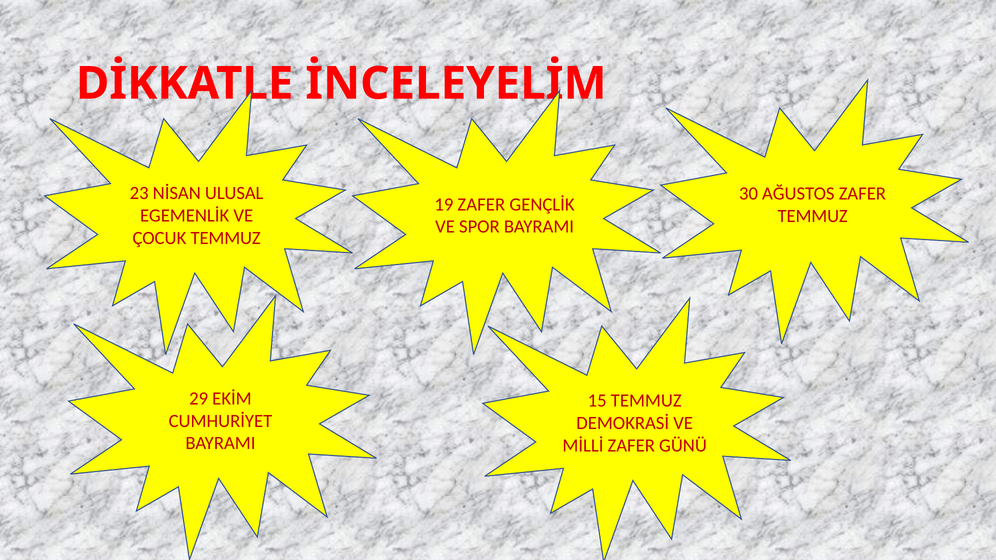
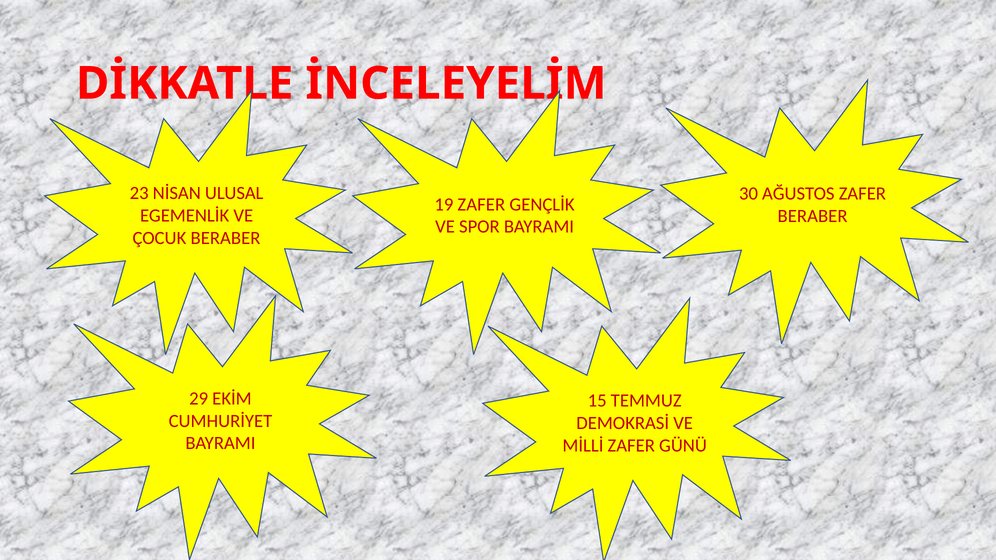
TEMMUZ at (813, 216): TEMMUZ -> BERABER
ÇOCUK TEMMUZ: TEMMUZ -> BERABER
